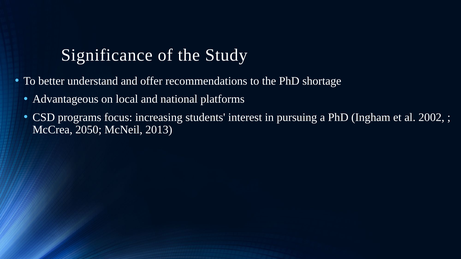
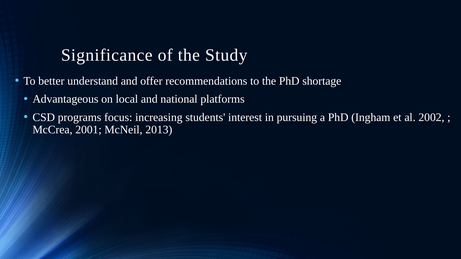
2050: 2050 -> 2001
